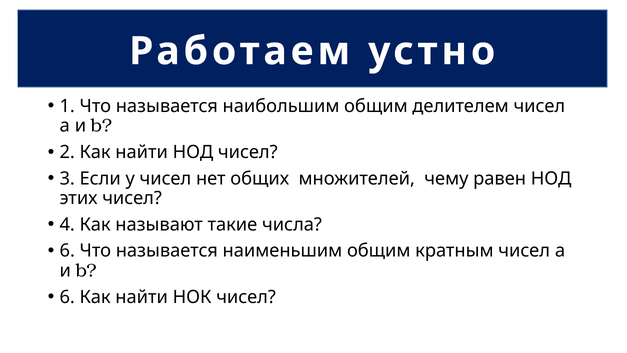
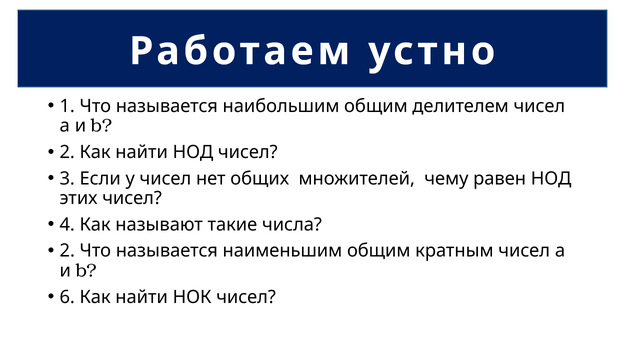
6 at (67, 251): 6 -> 2
